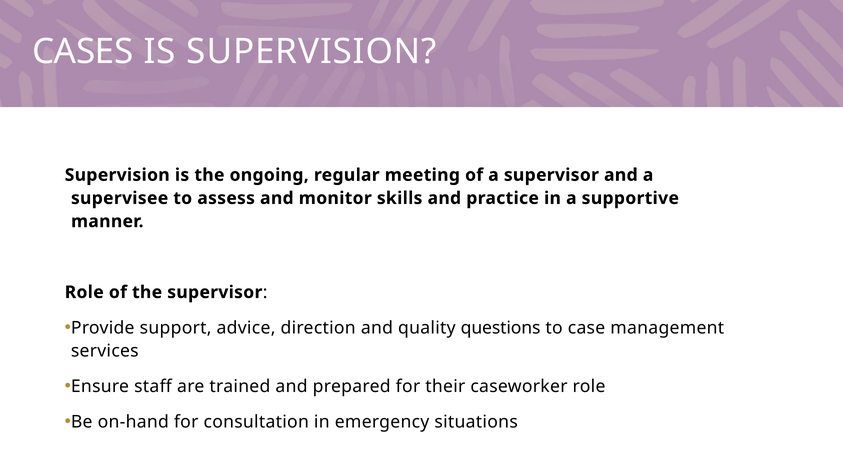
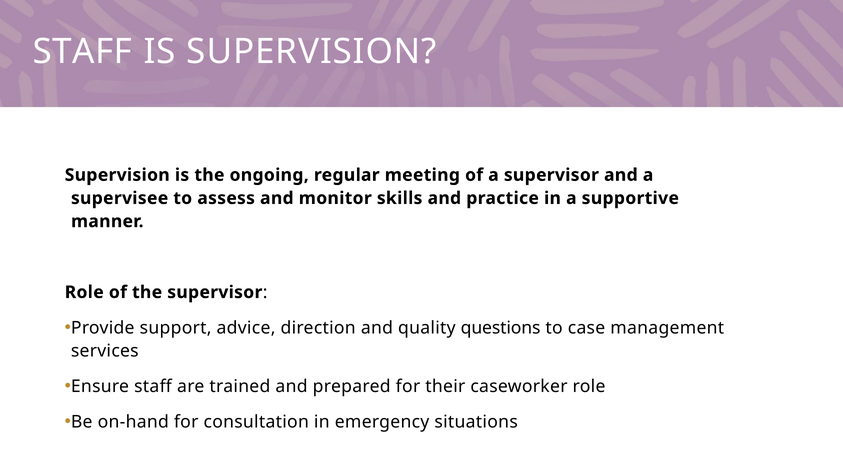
CASES at (83, 52): CASES -> STAFF
